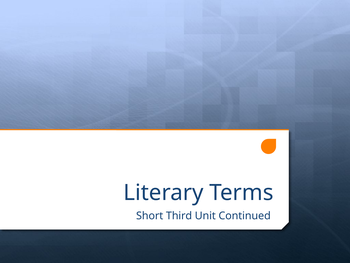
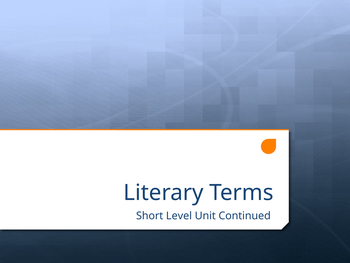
Third: Third -> Level
